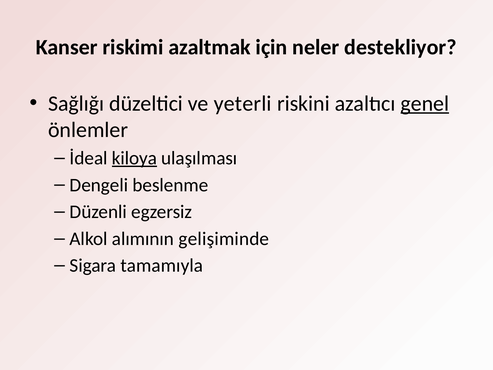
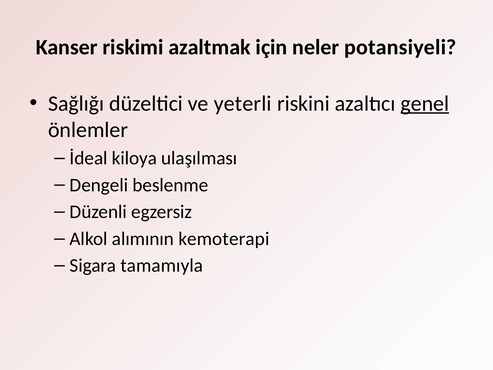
destekliyor: destekliyor -> potansiyeli
kiloya underline: present -> none
gelişiminde: gelişiminde -> kemoterapi
